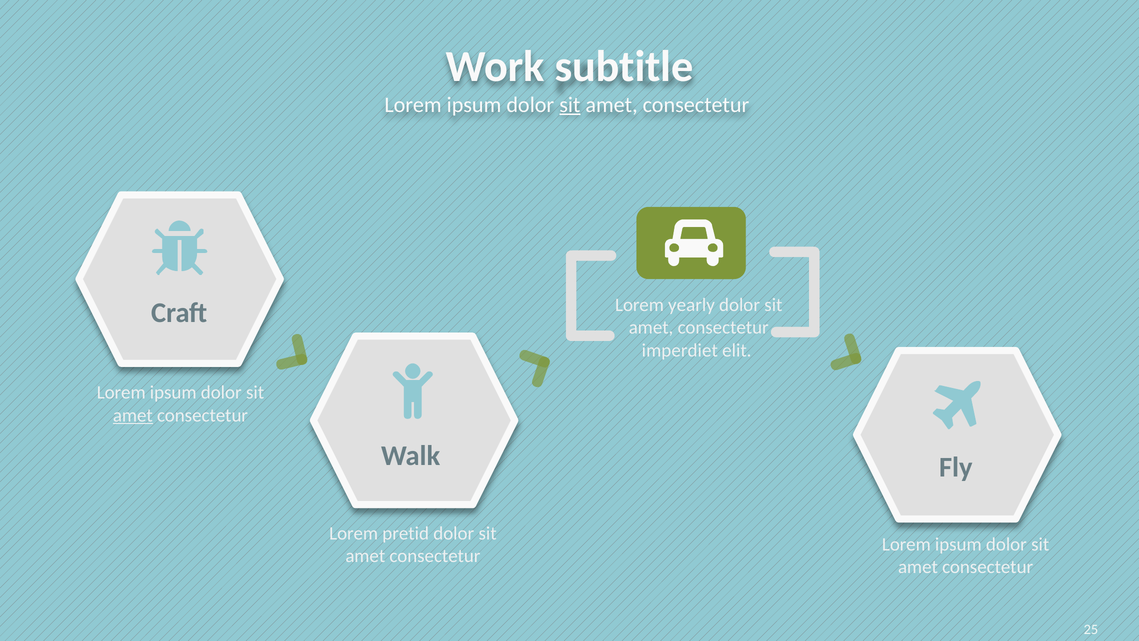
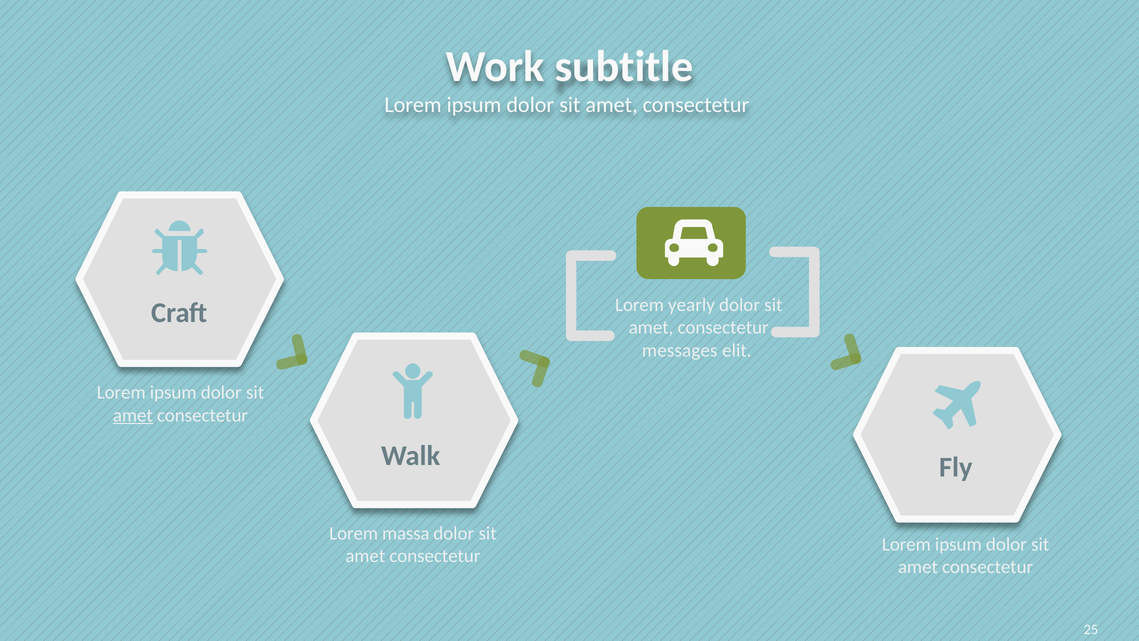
sit at (570, 105) underline: present -> none
imperdiet: imperdiet -> messages
pretid: pretid -> massa
